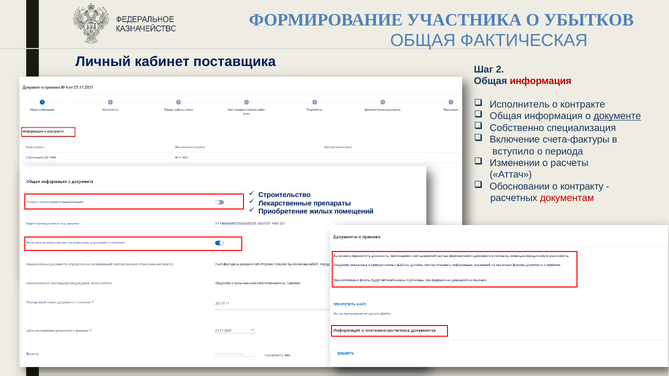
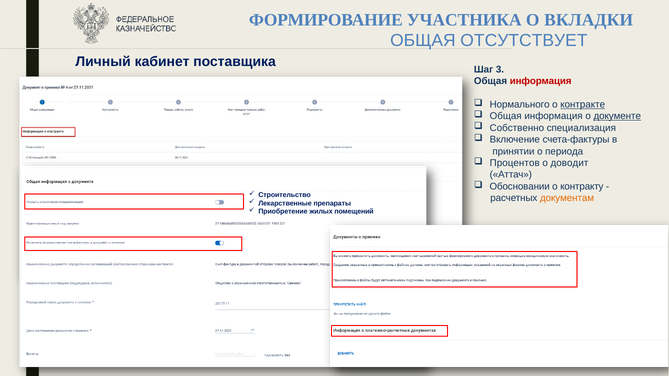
УБЫТКОВ: УБЫТКОВ -> ВКЛАДКИ
ФАКТИЧЕСКАЯ: ФАКТИЧЕСКАЯ -> ОТСУТСТВУЕТ
2: 2 -> 3
Исполнитель: Исполнитель -> Нормального
контракте underline: none -> present
вступило: вступило -> принятии
Изменении: Изменении -> Процентов
расчеты: расчеты -> доводит
документам colour: red -> orange
